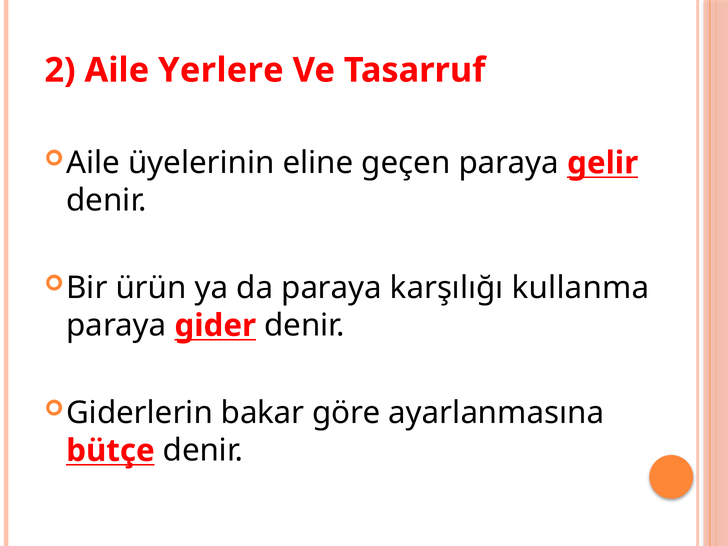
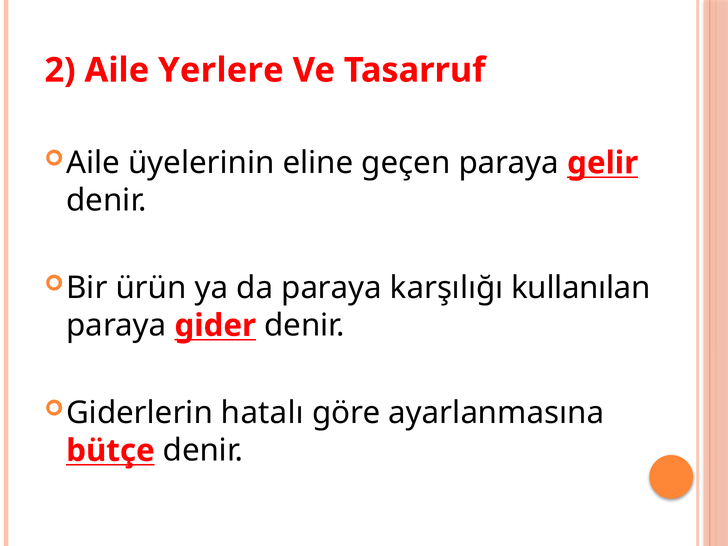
kullanma: kullanma -> kullanılan
bakar: bakar -> hatalı
